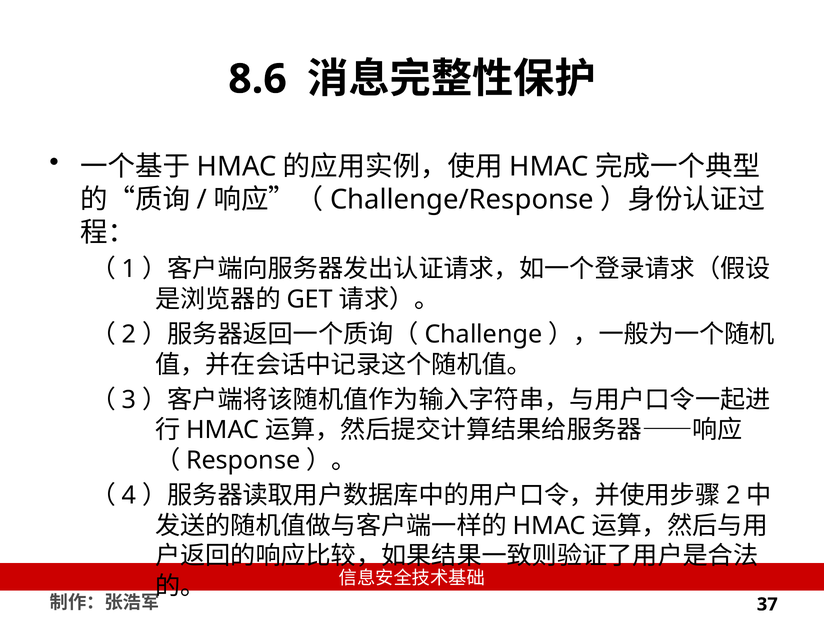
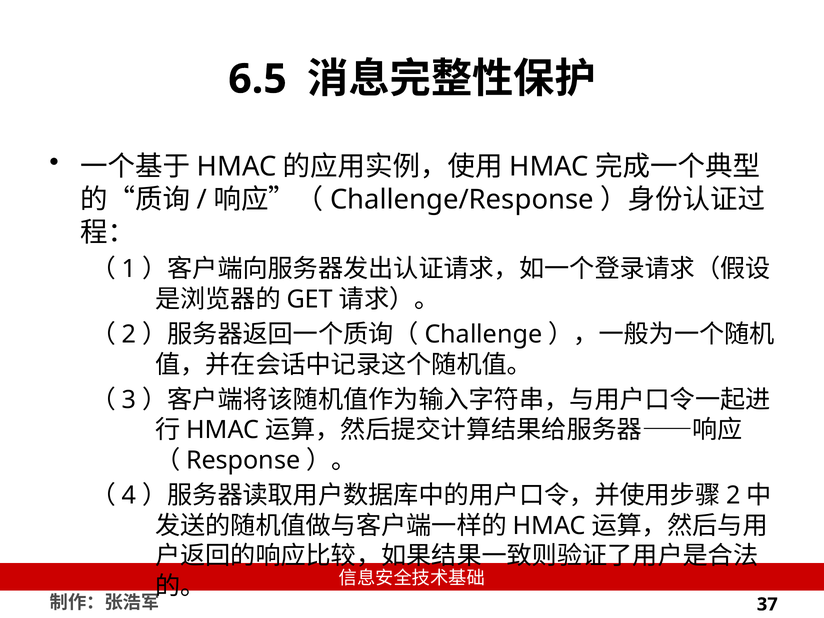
8.6: 8.6 -> 6.5
